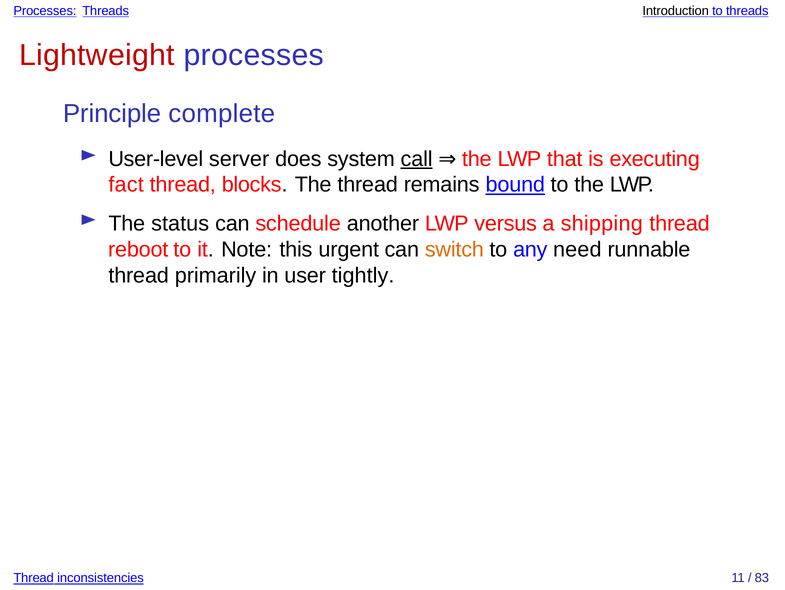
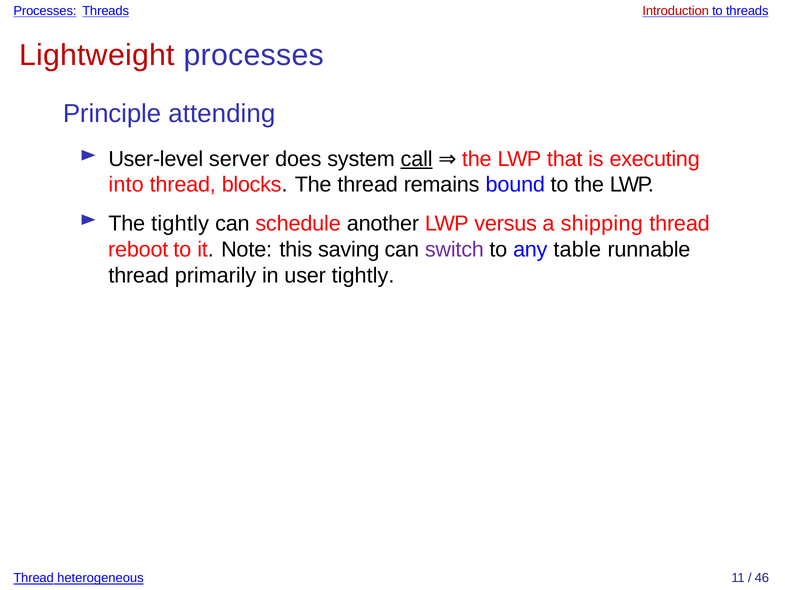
Introduction colour: black -> red
complete: complete -> attending
fact: fact -> into
bound underline: present -> none
The status: status -> tightly
urgent: urgent -> saving
switch colour: orange -> purple
need: need -> table
inconsistencies: inconsistencies -> heterogeneous
83: 83 -> 46
